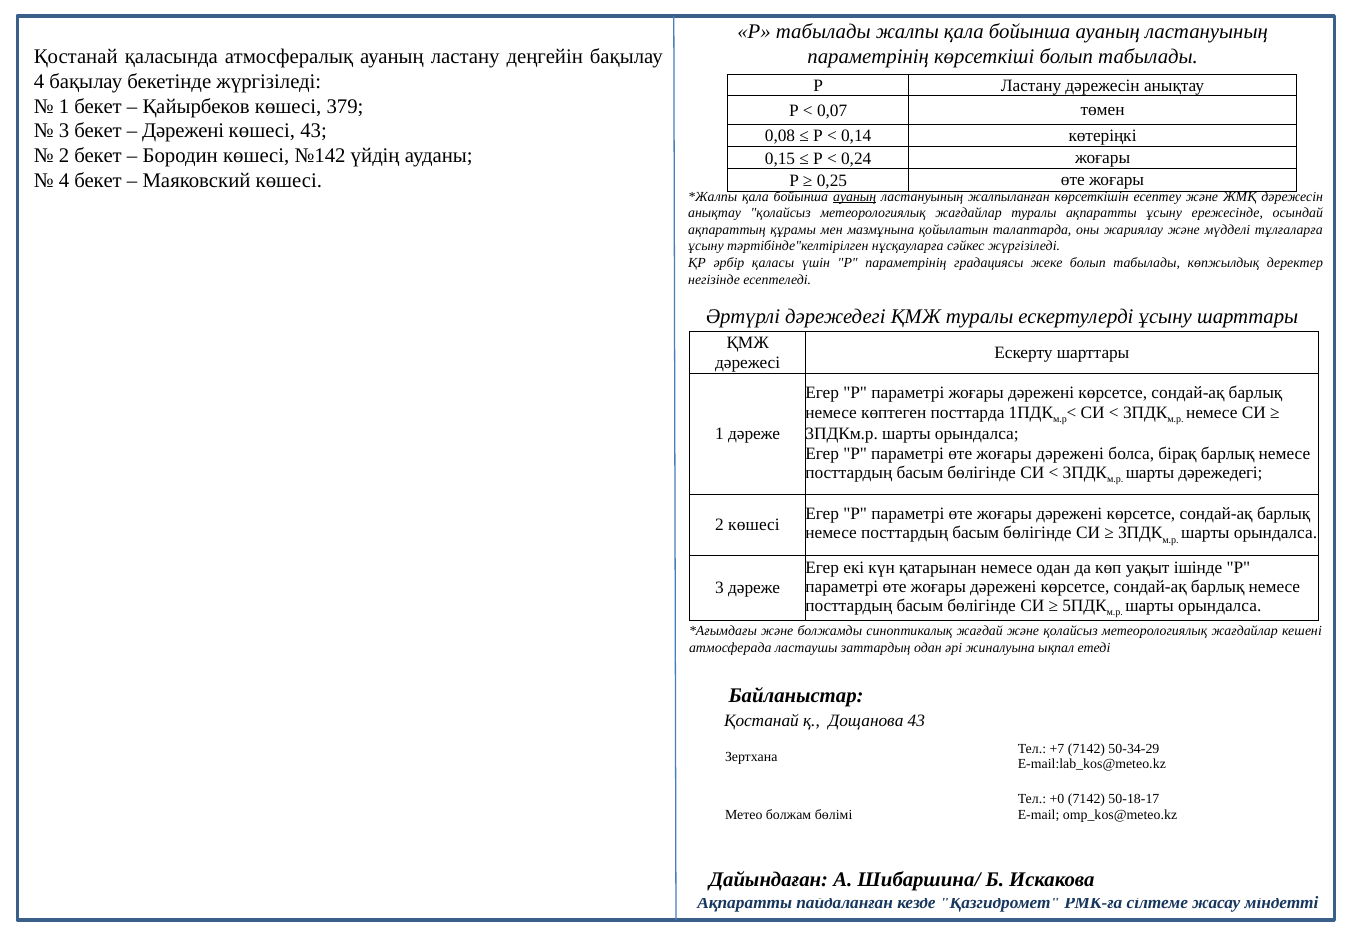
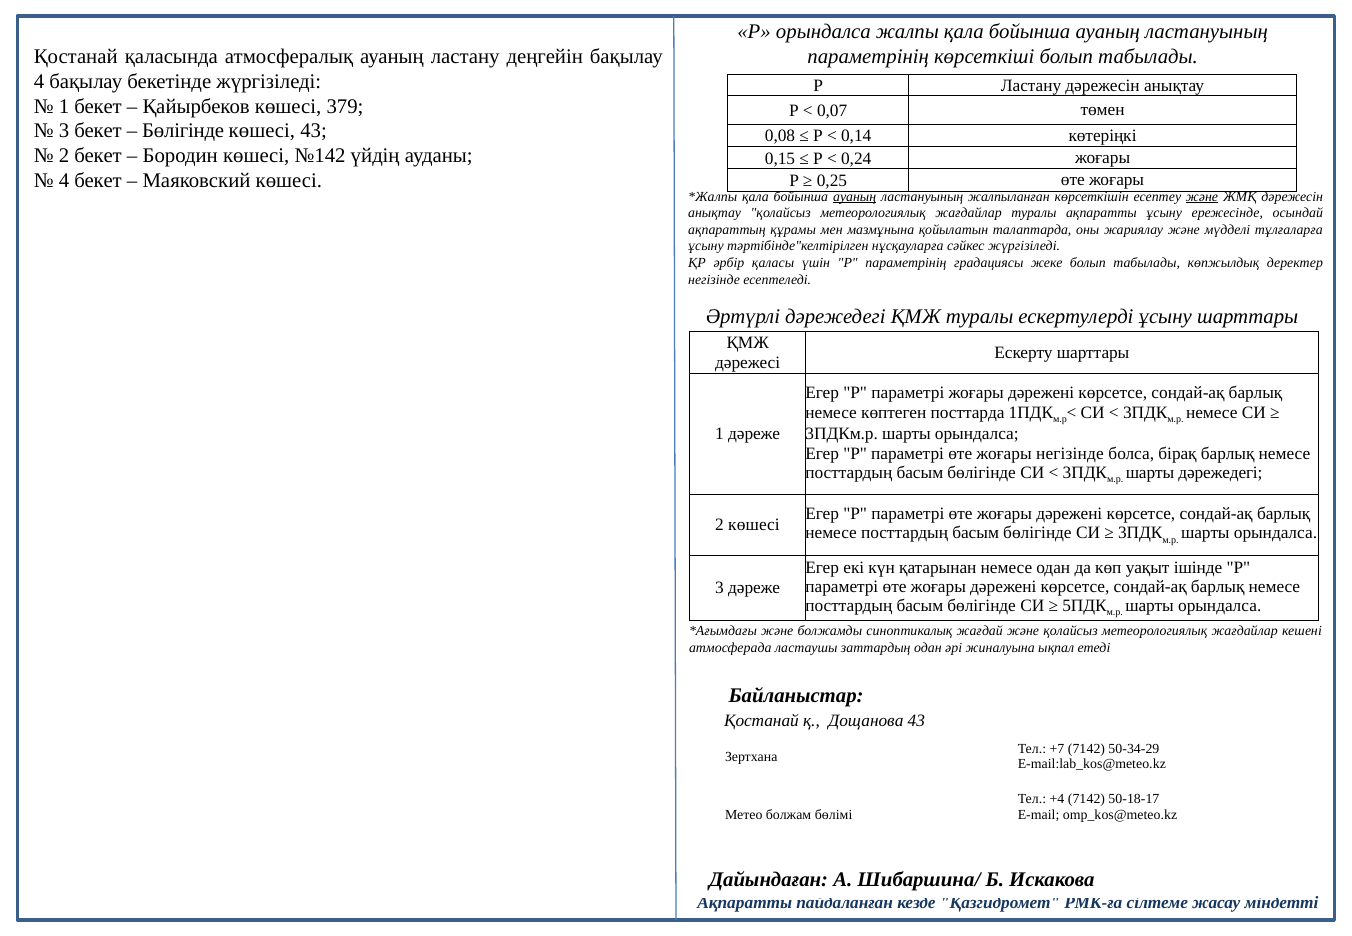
Р табылады: табылады -> орындалса
Дәрежені at (183, 131): Дәрежені -> Бөлігінде
және at (1202, 197) underline: none -> present
дәрежені at (1070, 453): дәрежені -> негізінде
+0: +0 -> +4
